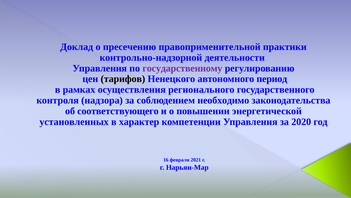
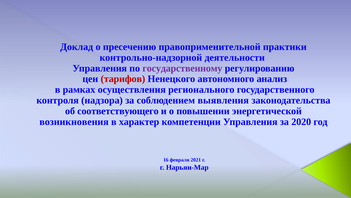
тарифов colour: black -> red
период: период -> анализ
необходимо: необходимо -> выявления
установленных: установленных -> возникновения
